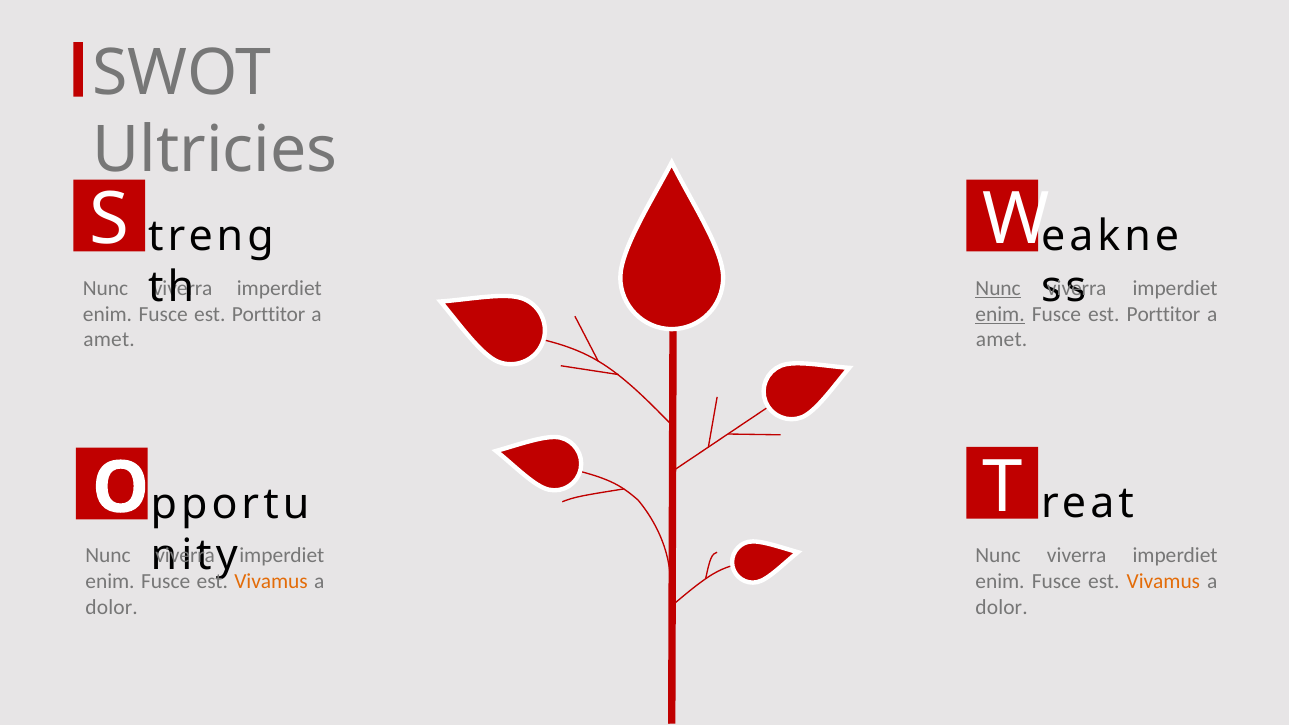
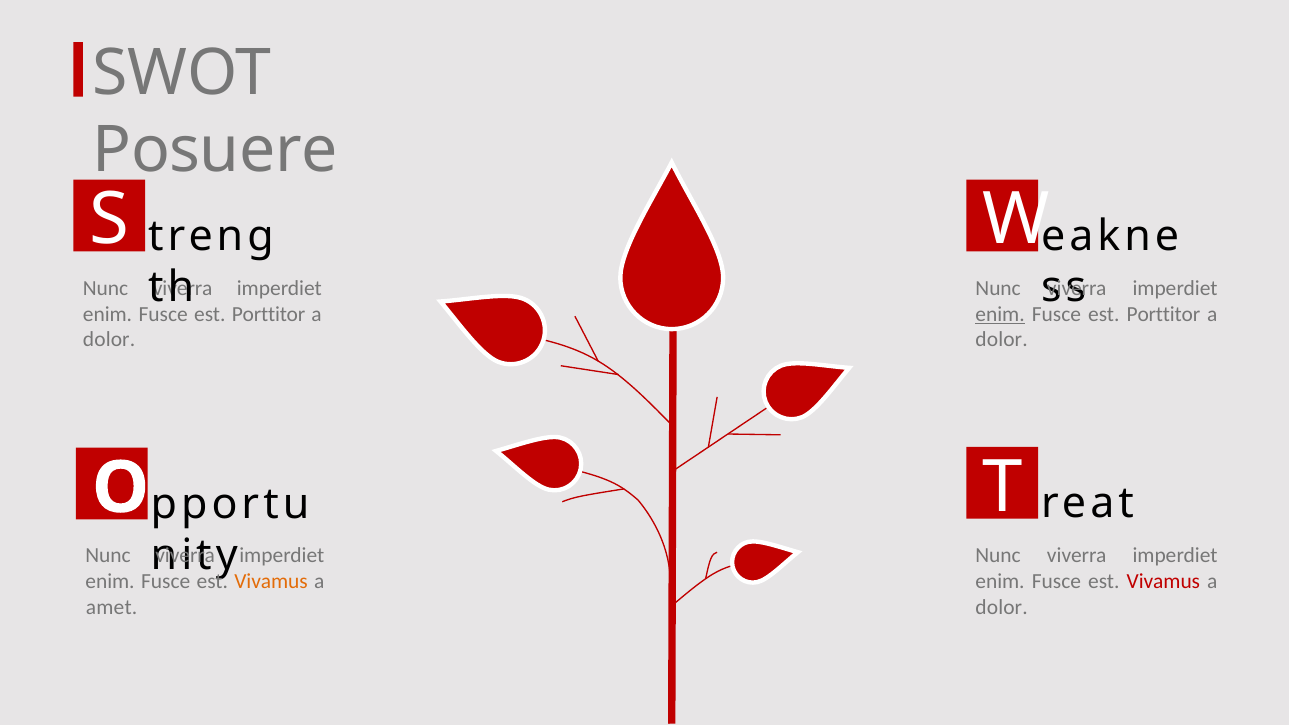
Ultricies: Ultricies -> Posuere
Nunc at (998, 288) underline: present -> none
amet at (109, 340): amet -> dolor
amet at (1002, 340): amet -> dolor
Vivamus at (1163, 581) colour: orange -> red
dolor at (112, 607): dolor -> amet
